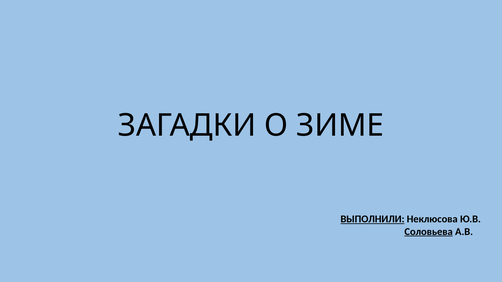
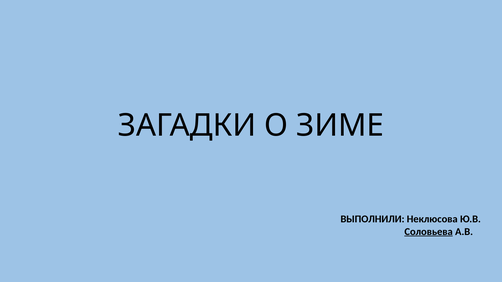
ВЫПОЛНИЛИ underline: present -> none
